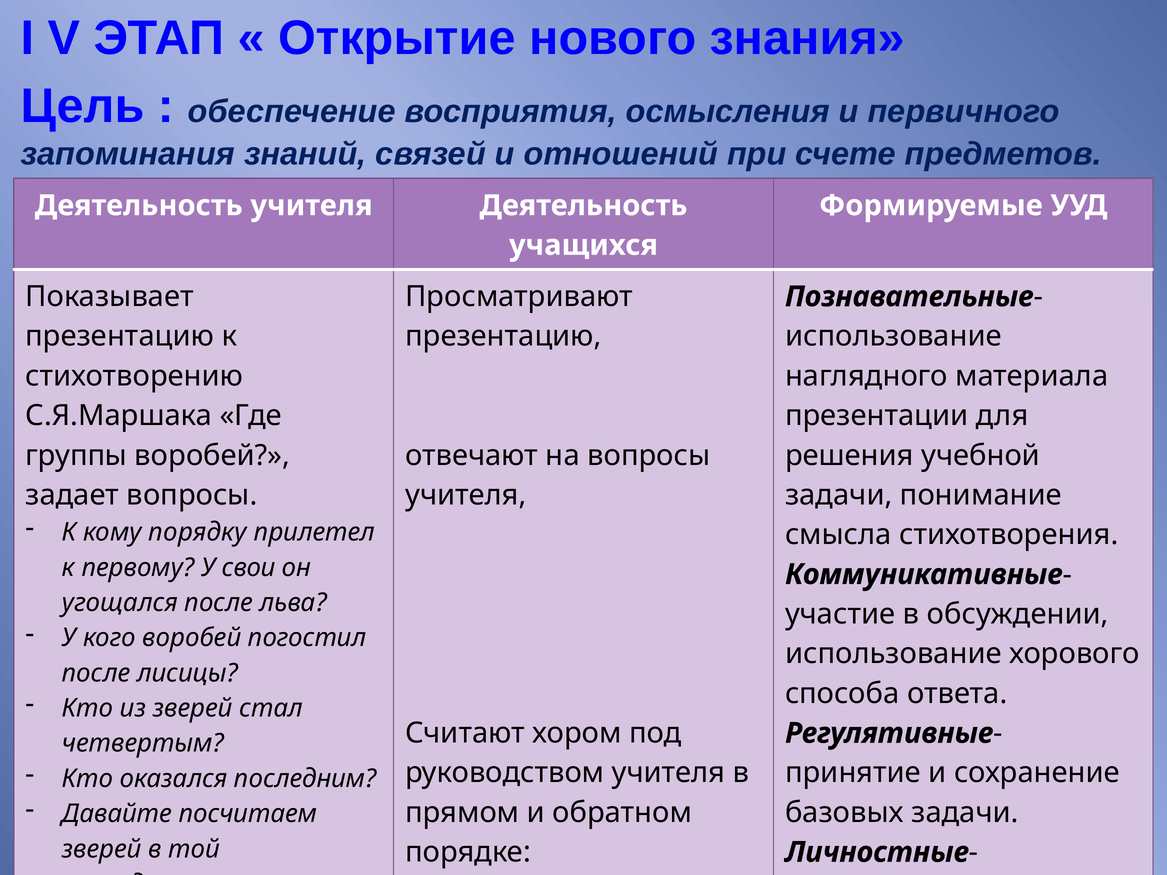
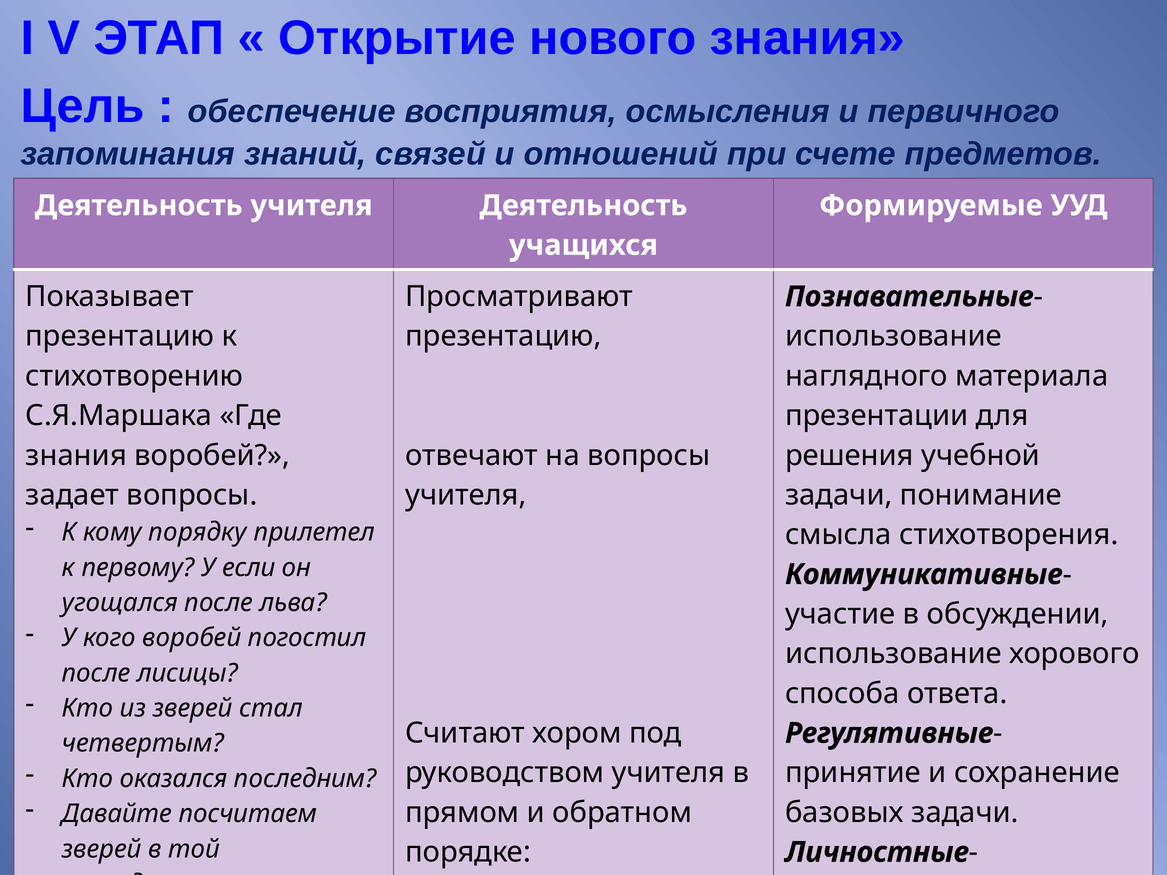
группы at (76, 456): группы -> знания
свои: свои -> если
